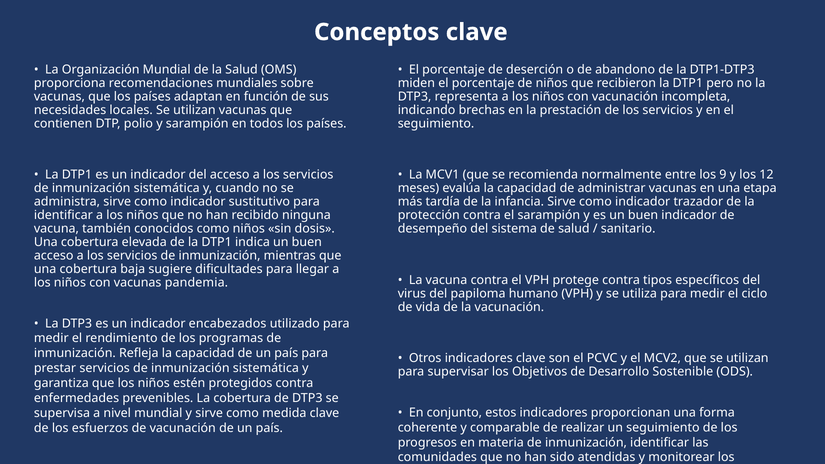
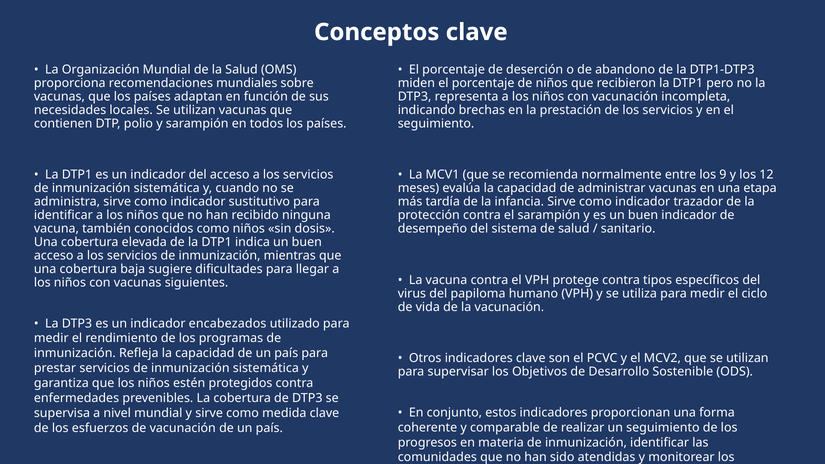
pandemia: pandemia -> siguientes
